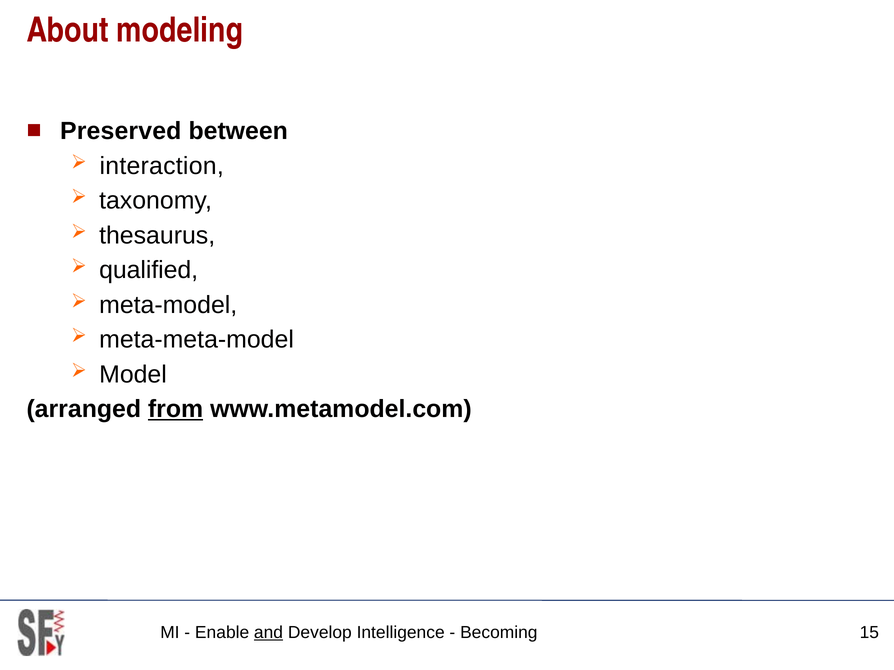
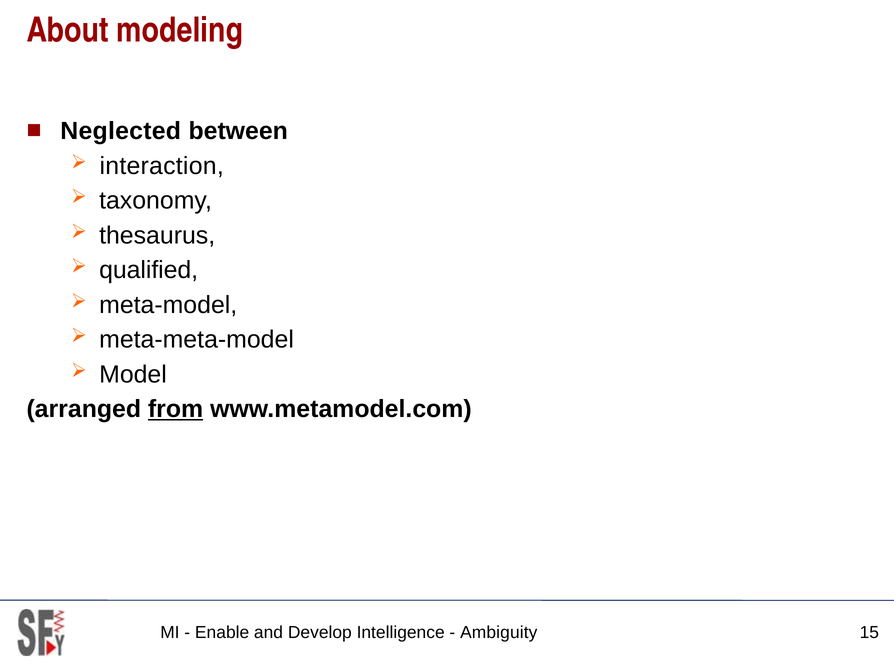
Preserved: Preserved -> Neglected
and underline: present -> none
Becoming: Becoming -> Ambiguity
